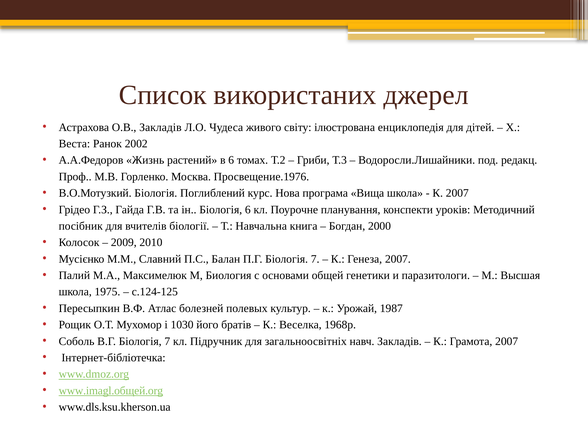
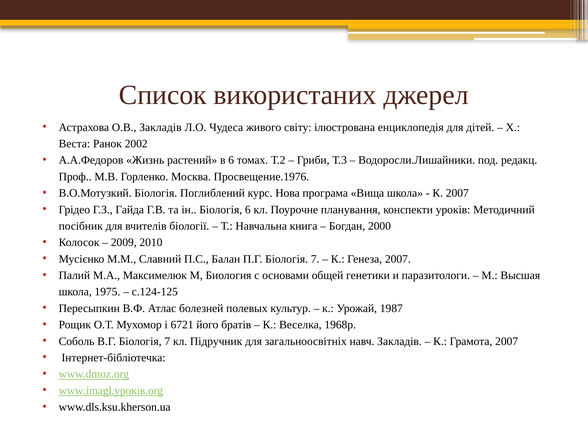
1030: 1030 -> 6721
www.imagl.общей.org: www.imagl.общей.org -> www.imagl.уроків.org
